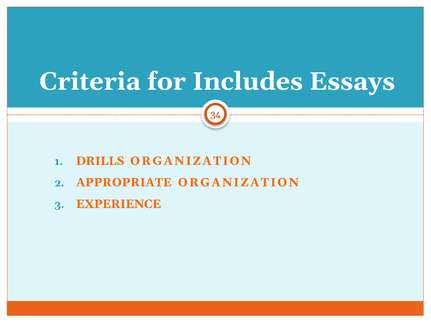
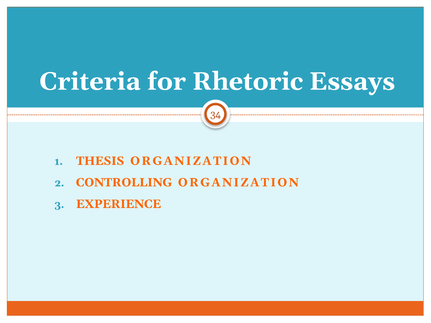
Includes: Includes -> Rhetoric
DRILLS: DRILLS -> THESIS
APPROPRIATE: APPROPRIATE -> CONTROLLING
